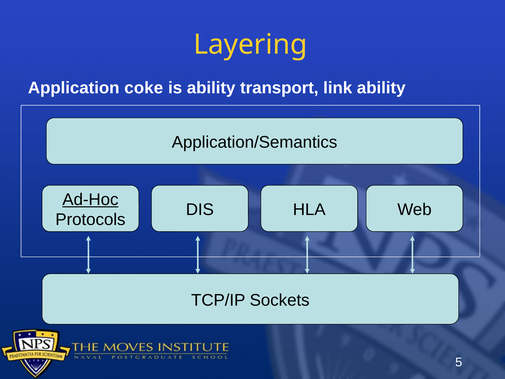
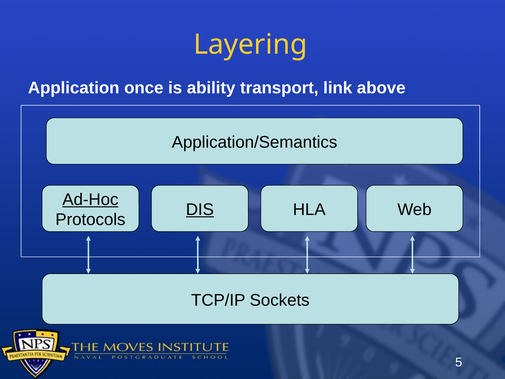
coke: coke -> once
link ability: ability -> above
DIS underline: none -> present
